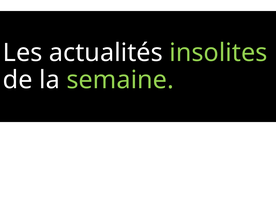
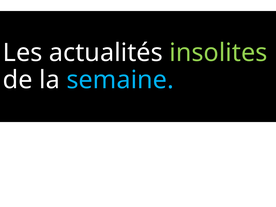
semaine colour: light green -> light blue
